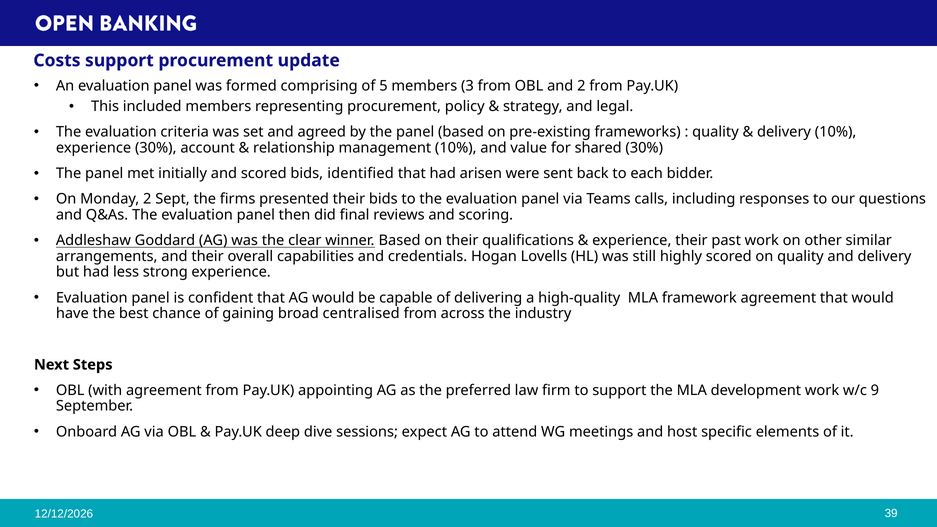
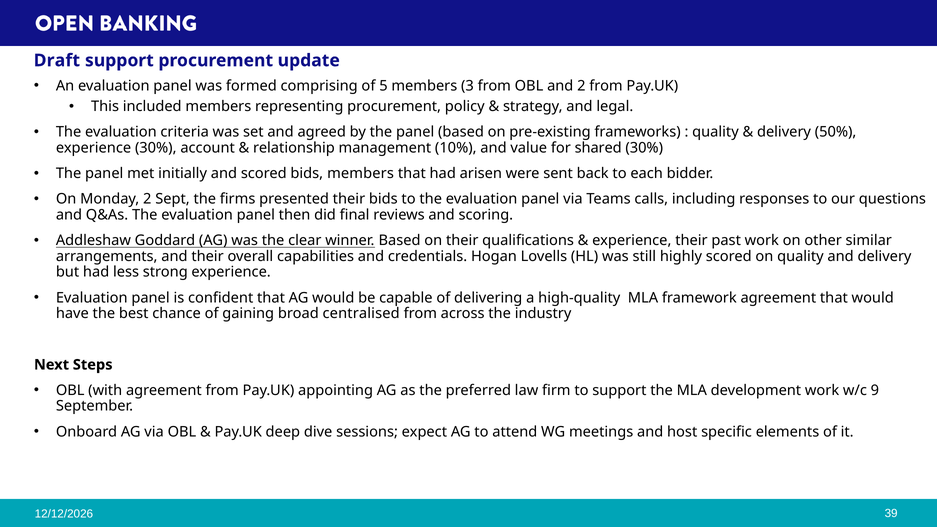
Costs: Costs -> Draft
delivery 10%: 10% -> 50%
bids identified: identified -> members
